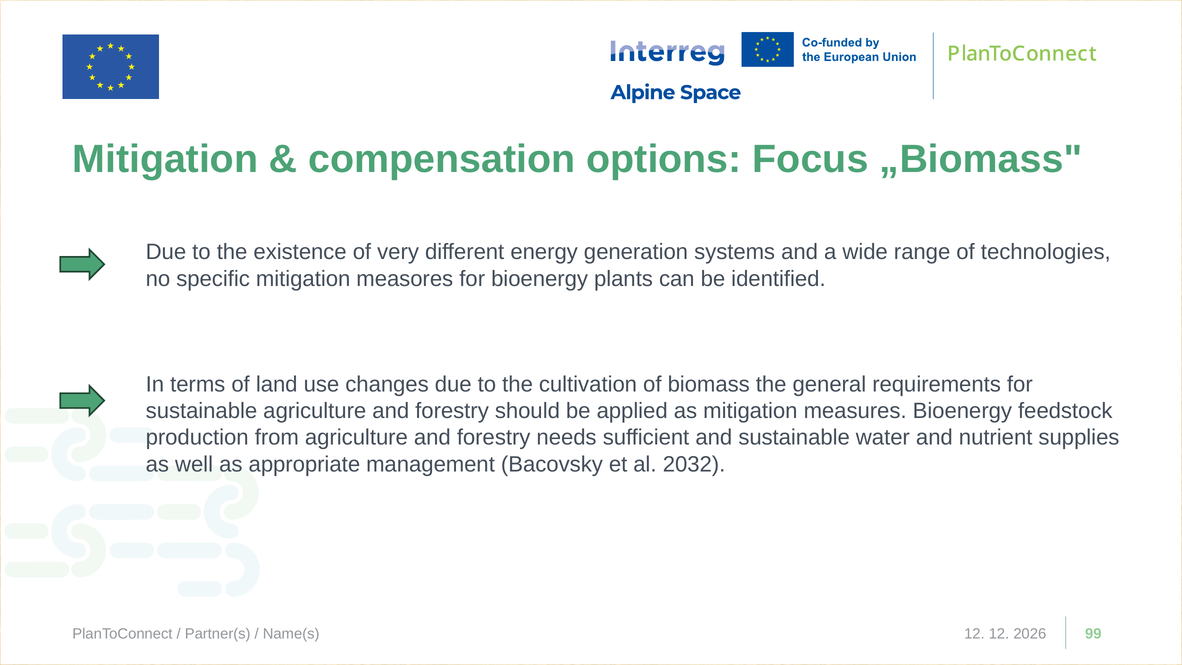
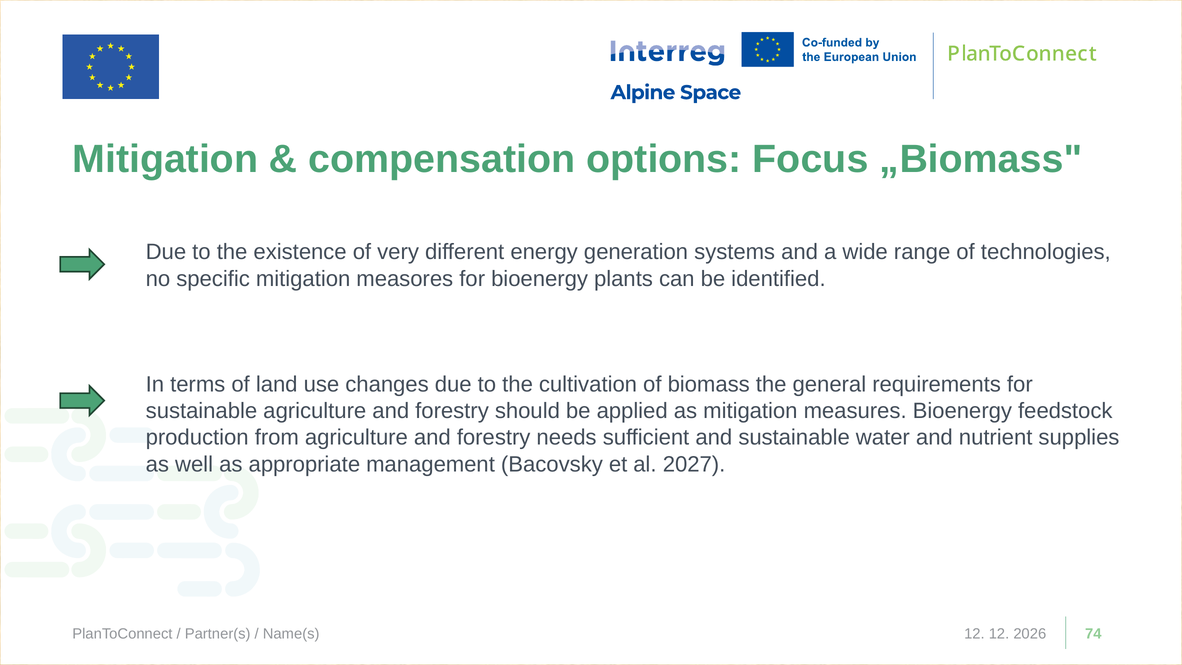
2032: 2032 -> 2027
99: 99 -> 74
